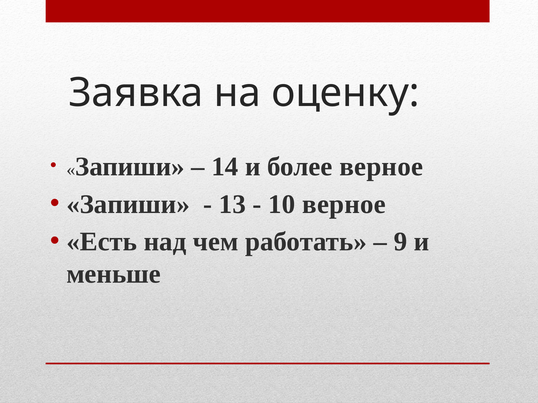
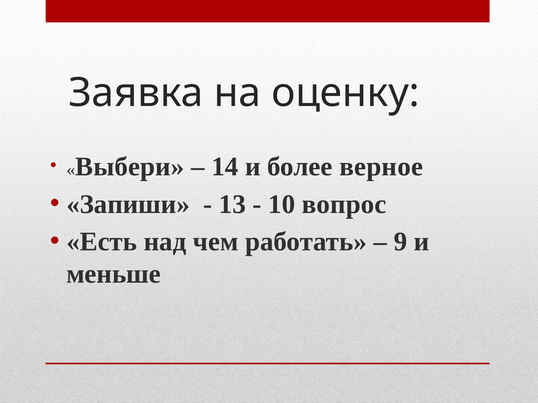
Запиши at (130, 167): Запиши -> Выбери
10 верное: верное -> вопрос
